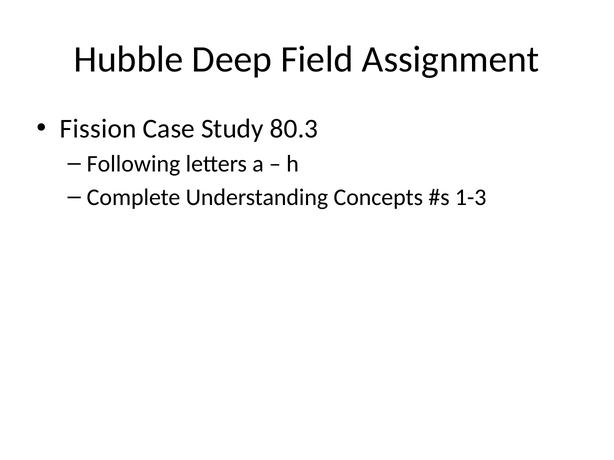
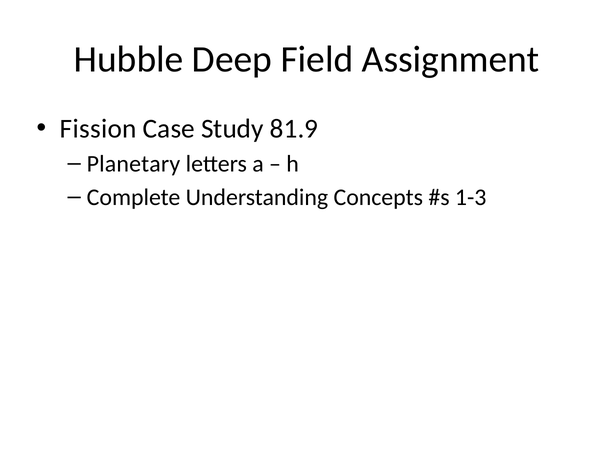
80.3: 80.3 -> 81.9
Following: Following -> Planetary
